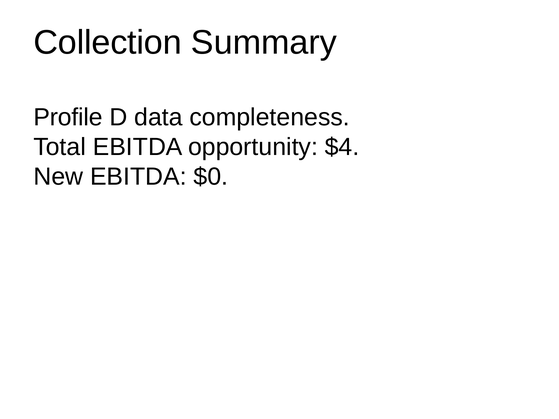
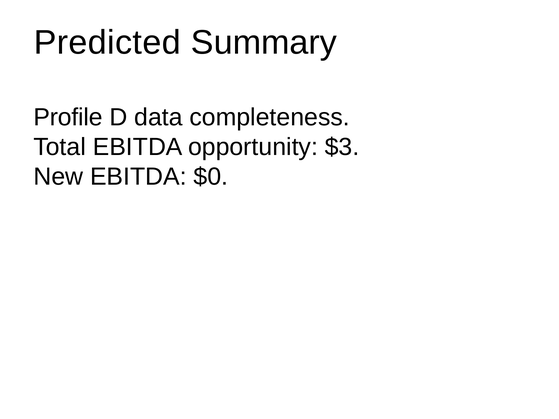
Collection: Collection -> Predicted
$4: $4 -> $3
